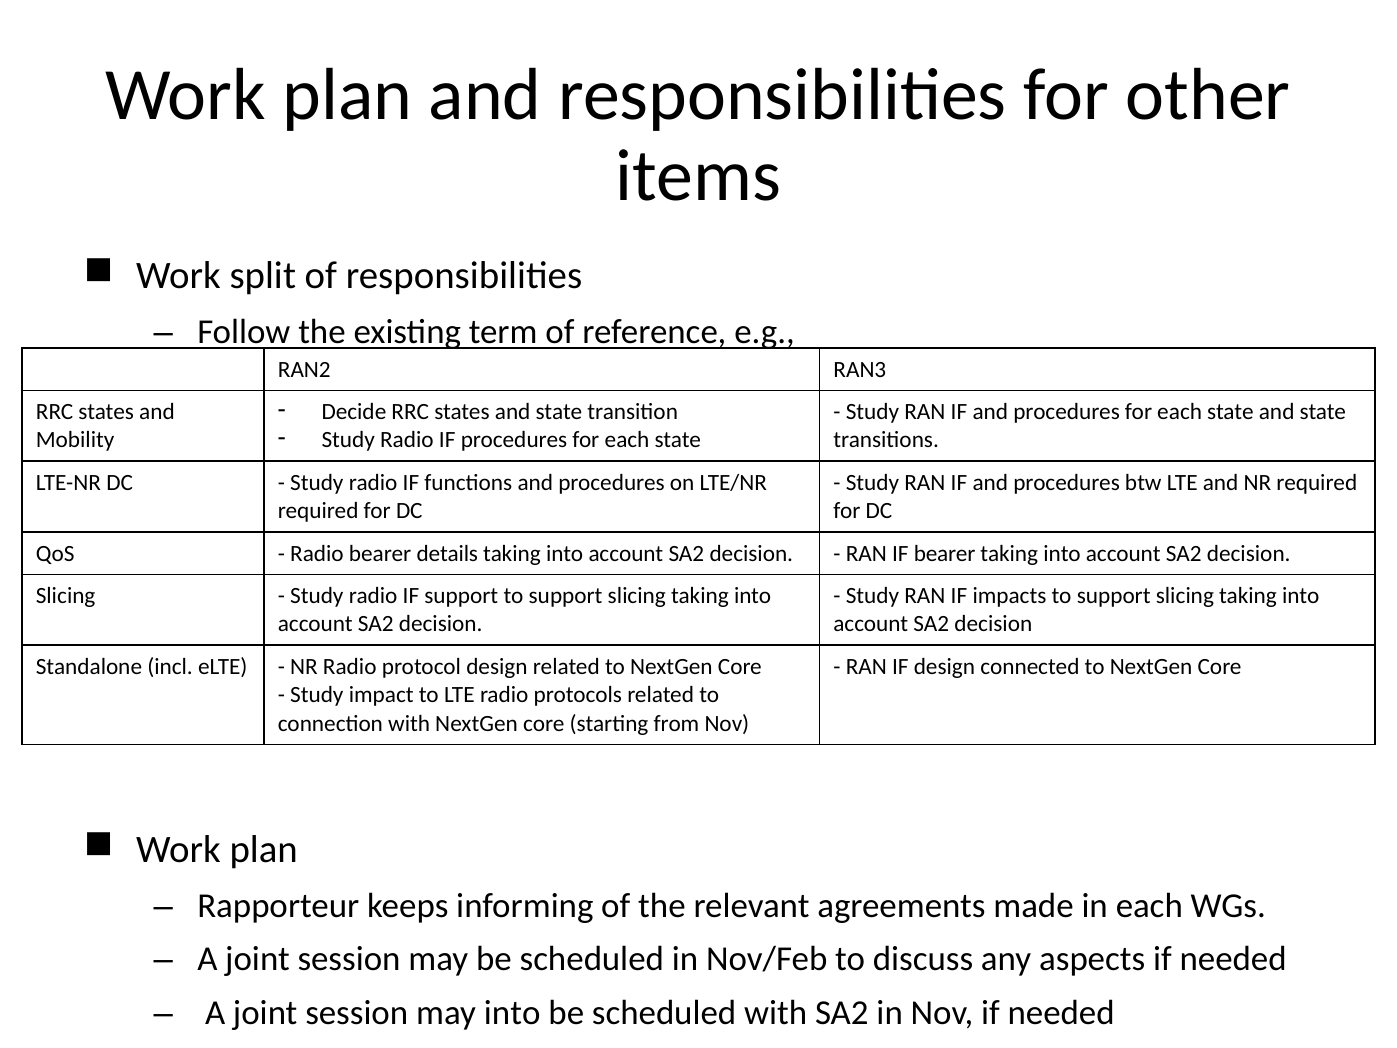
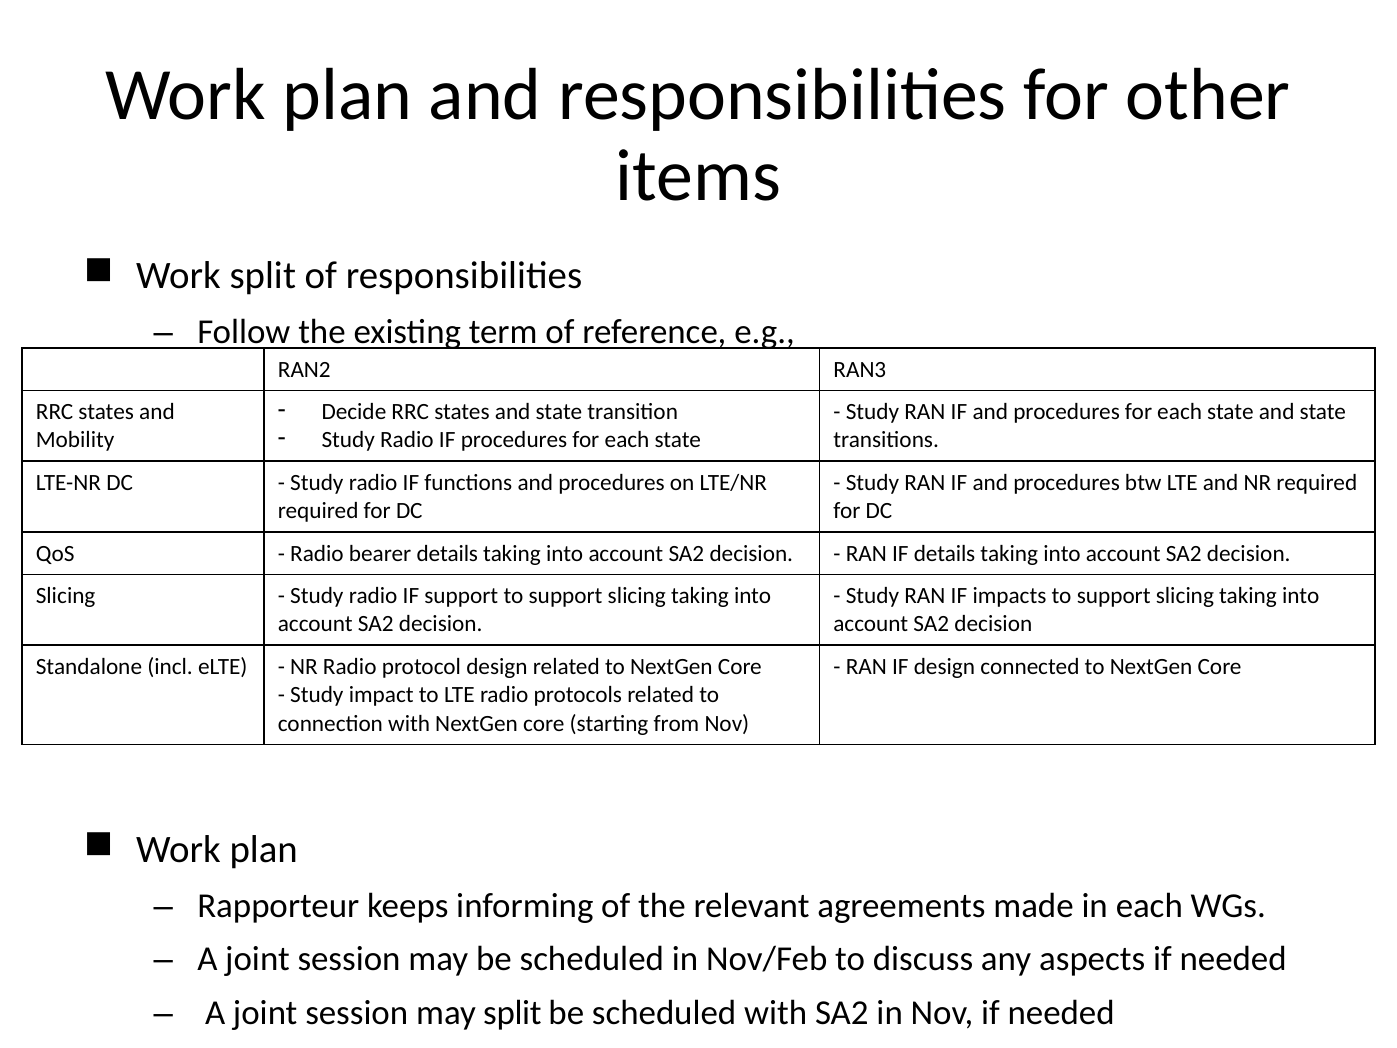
IF bearer: bearer -> details
may into: into -> split
